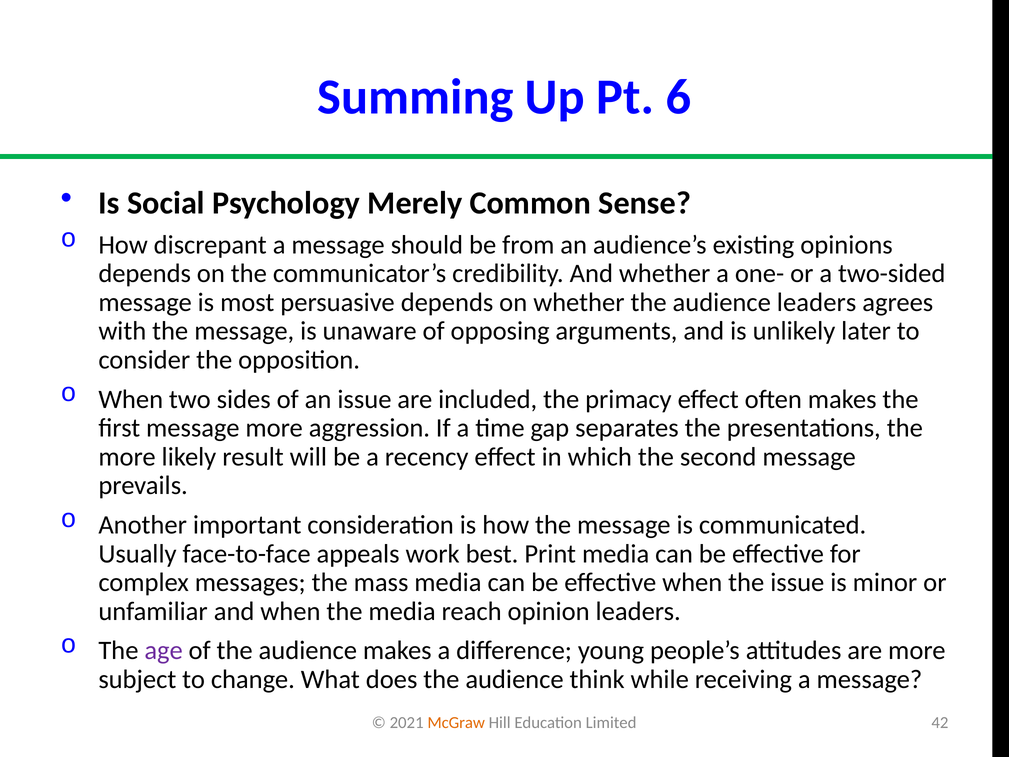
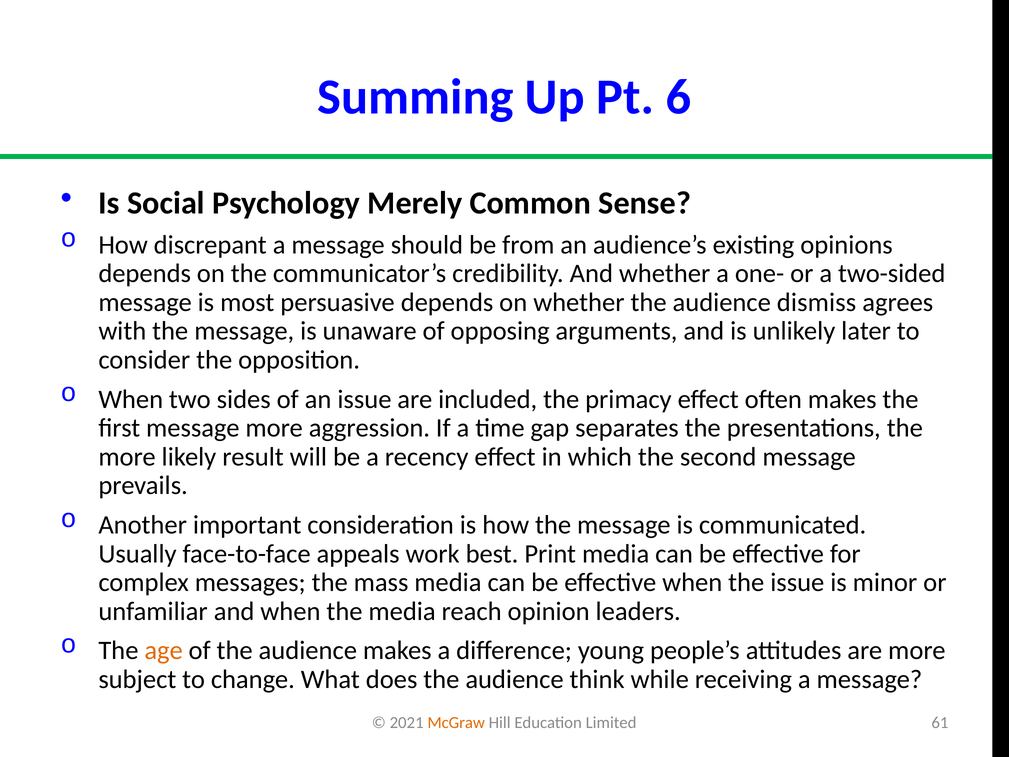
audience leaders: leaders -> dismiss
age colour: purple -> orange
42: 42 -> 61
